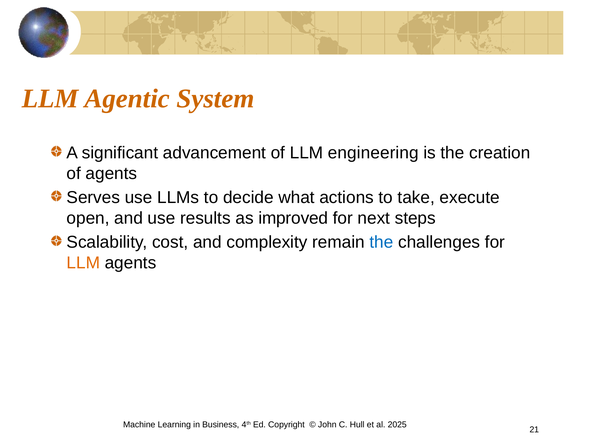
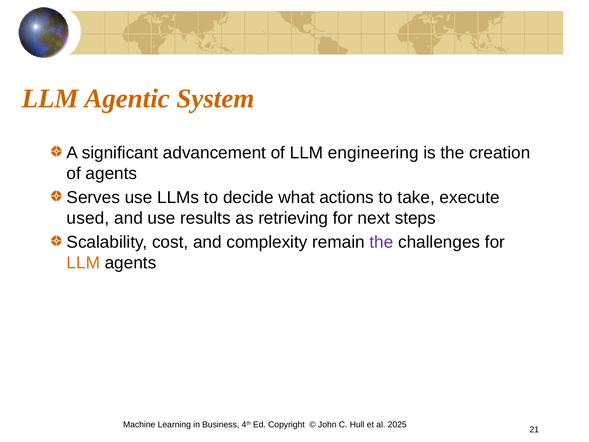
open: open -> used
improved: improved -> retrieving
the at (381, 242) colour: blue -> purple
